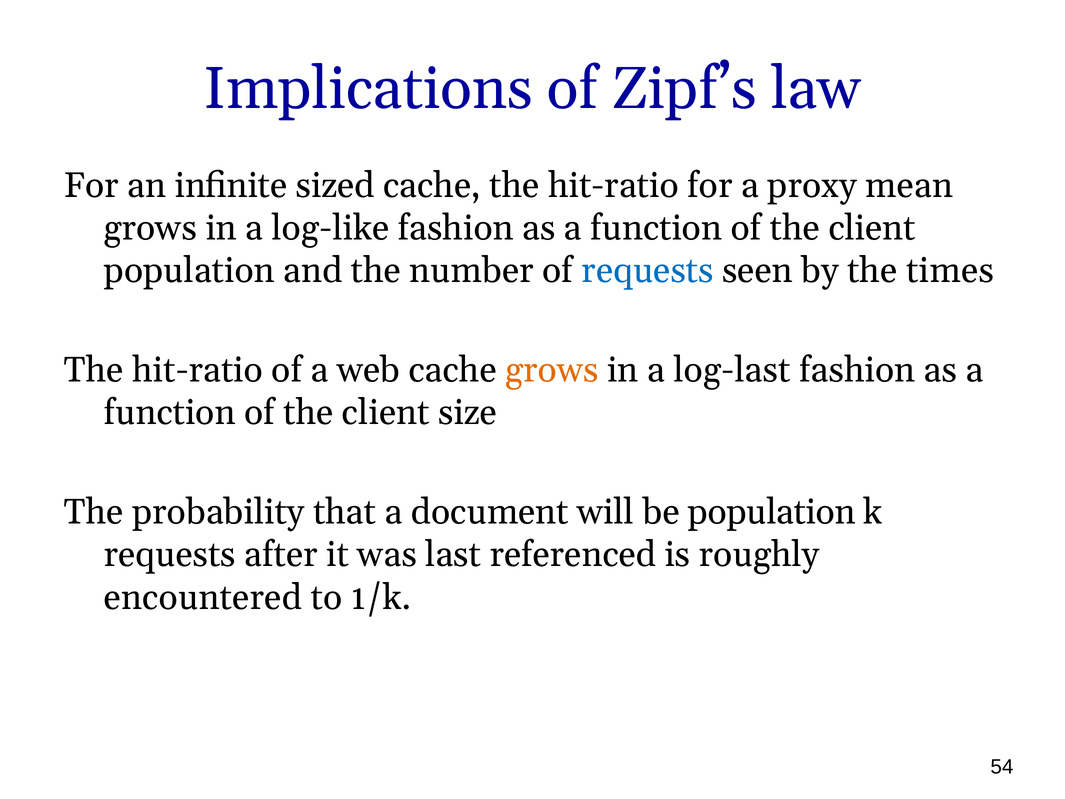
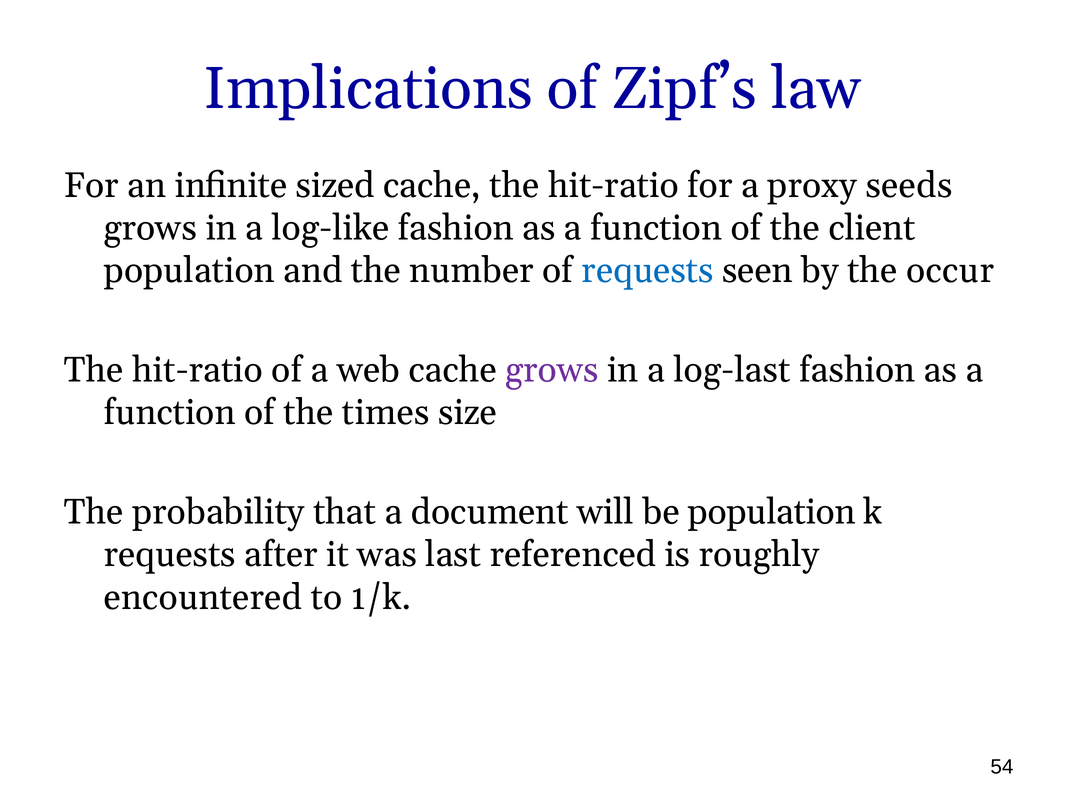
mean: mean -> seeds
times: times -> occur
grows at (552, 370) colour: orange -> purple
client at (386, 413): client -> times
